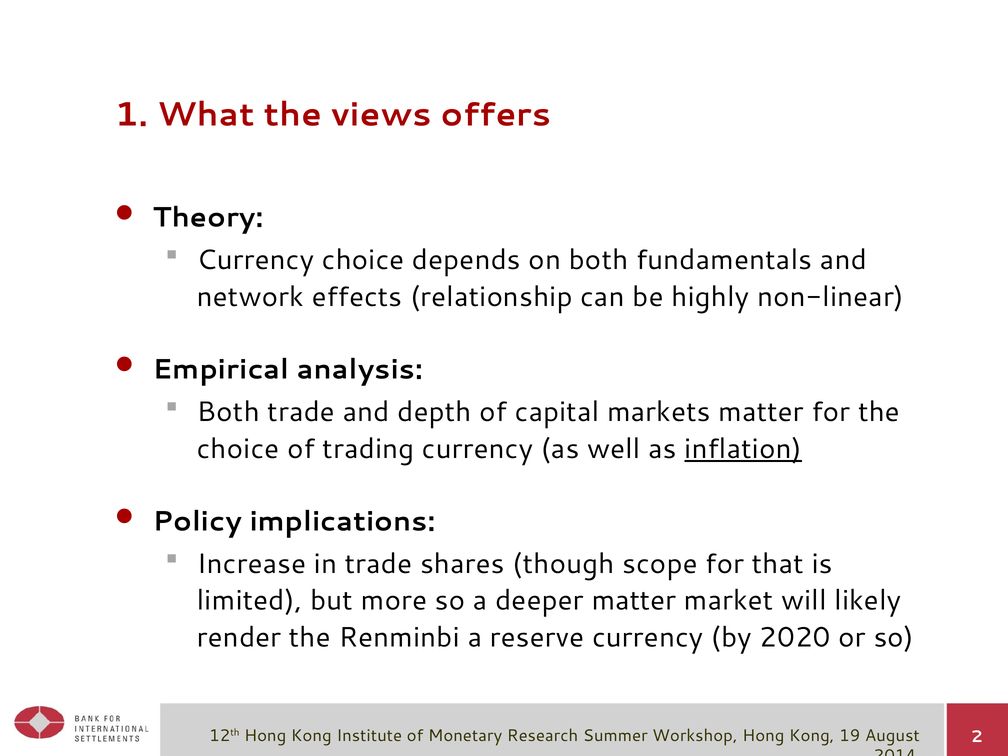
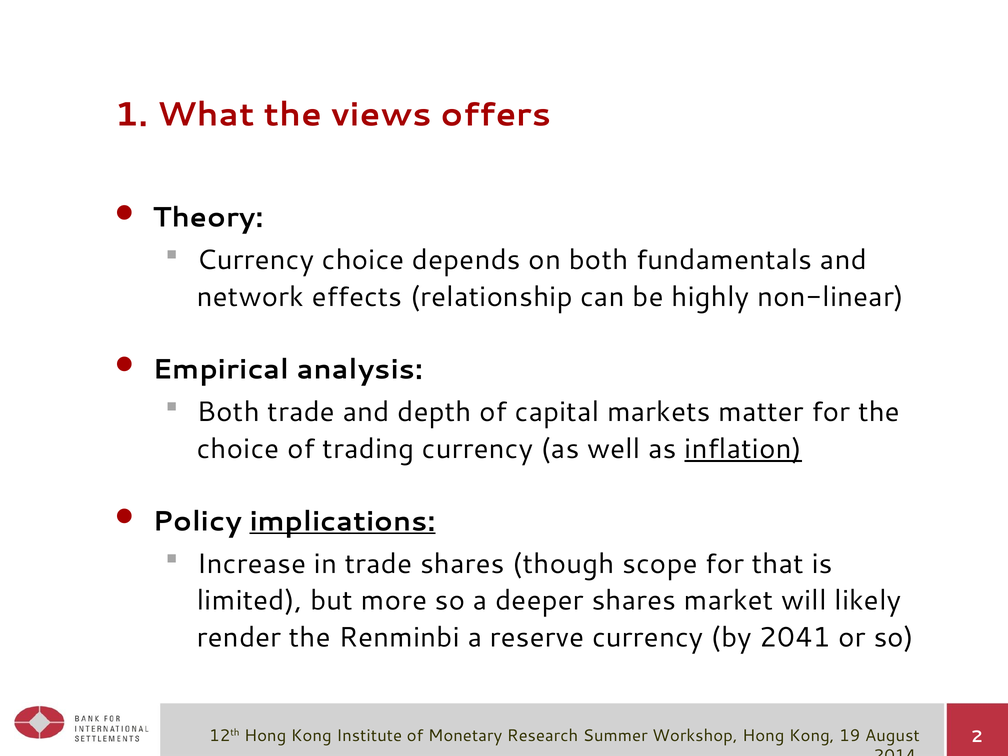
implications underline: none -> present
deeper matter: matter -> shares
2020: 2020 -> 2041
